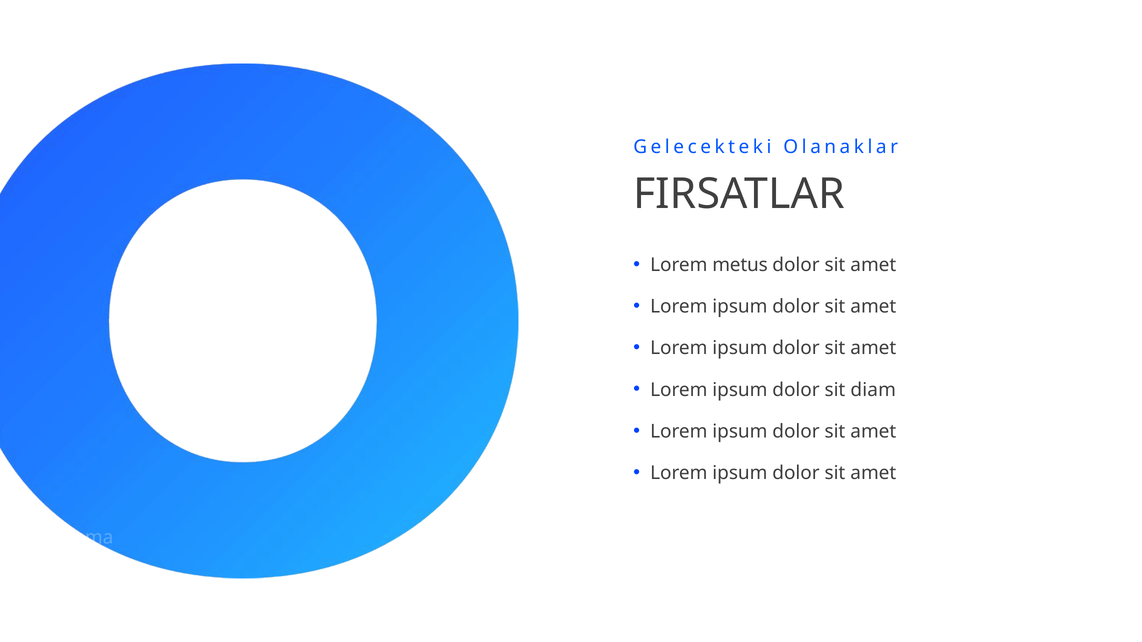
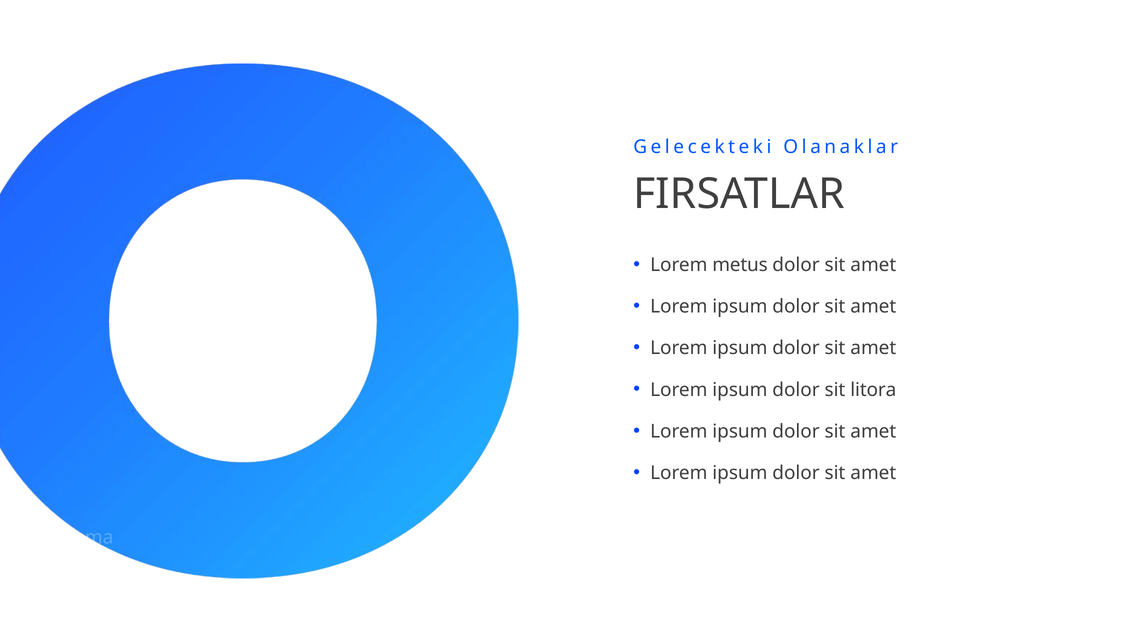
diam: diam -> litora
